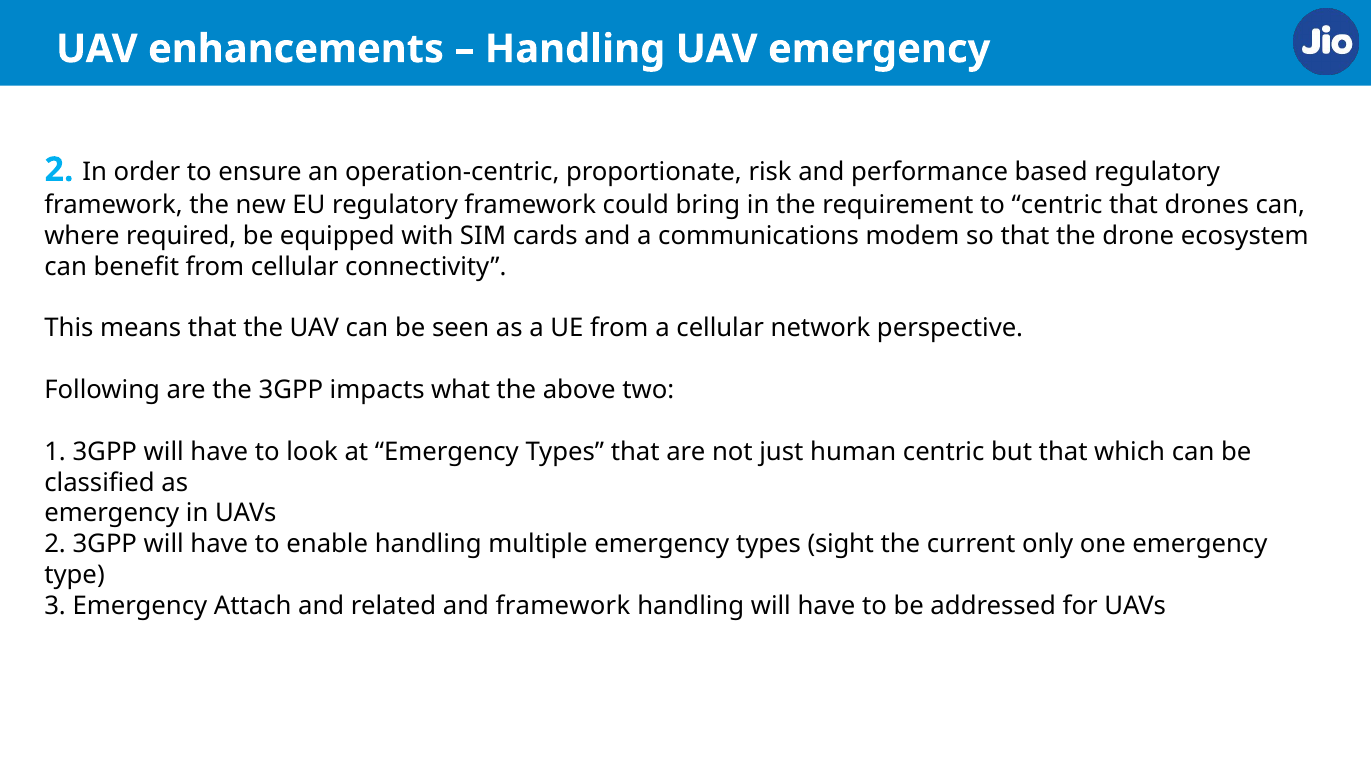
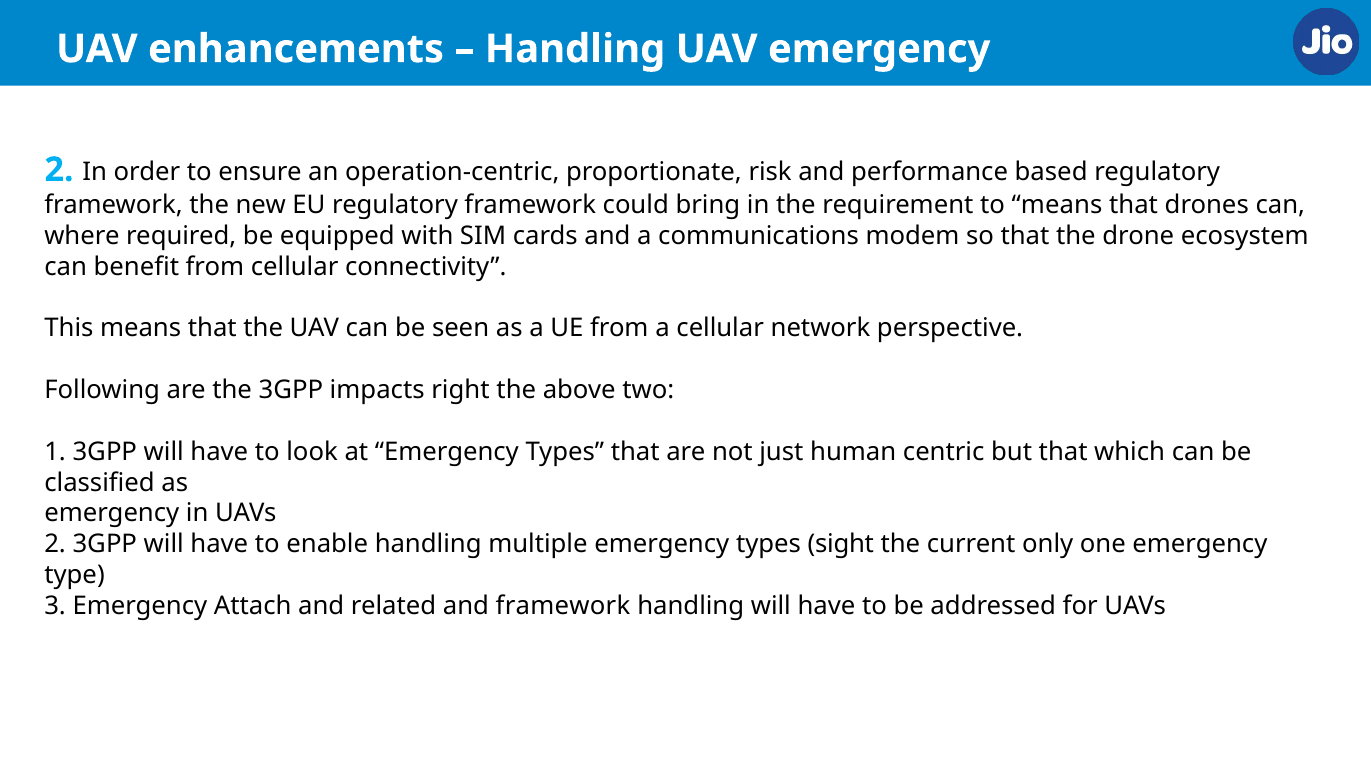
to centric: centric -> means
what: what -> right
